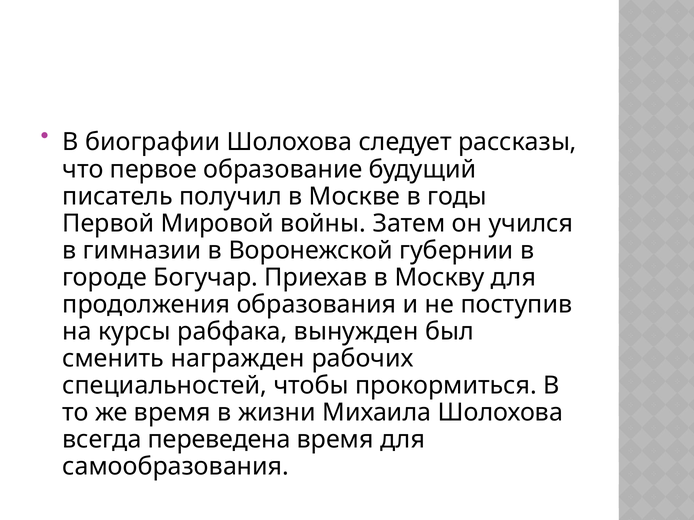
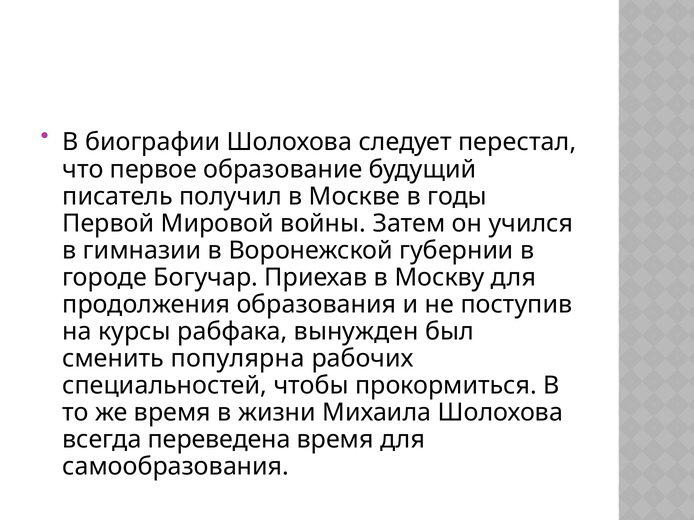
рассказы: рассказы -> перестал
награжден: награжден -> популярна
